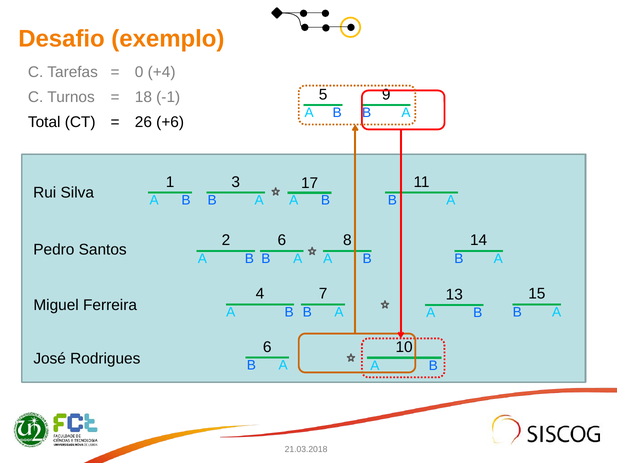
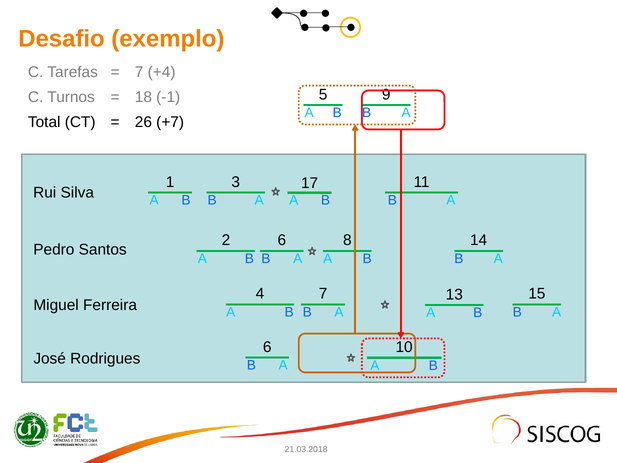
0 at (139, 72): 0 -> 7
+6: +6 -> +7
